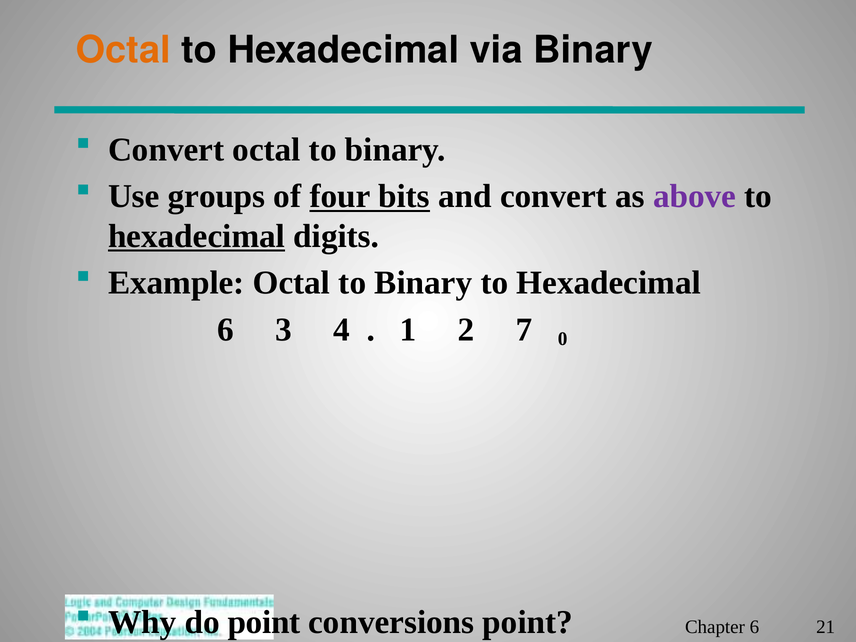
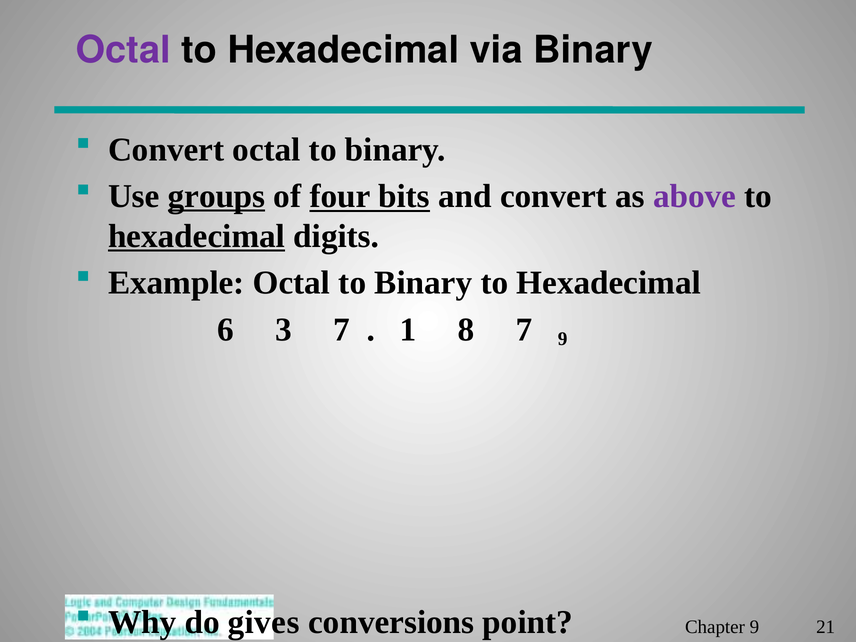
Octal at (123, 50) colour: orange -> purple
groups underline: none -> present
3 4: 4 -> 7
2: 2 -> 8
7 0: 0 -> 9
do point: point -> gives
Chapter 6: 6 -> 9
